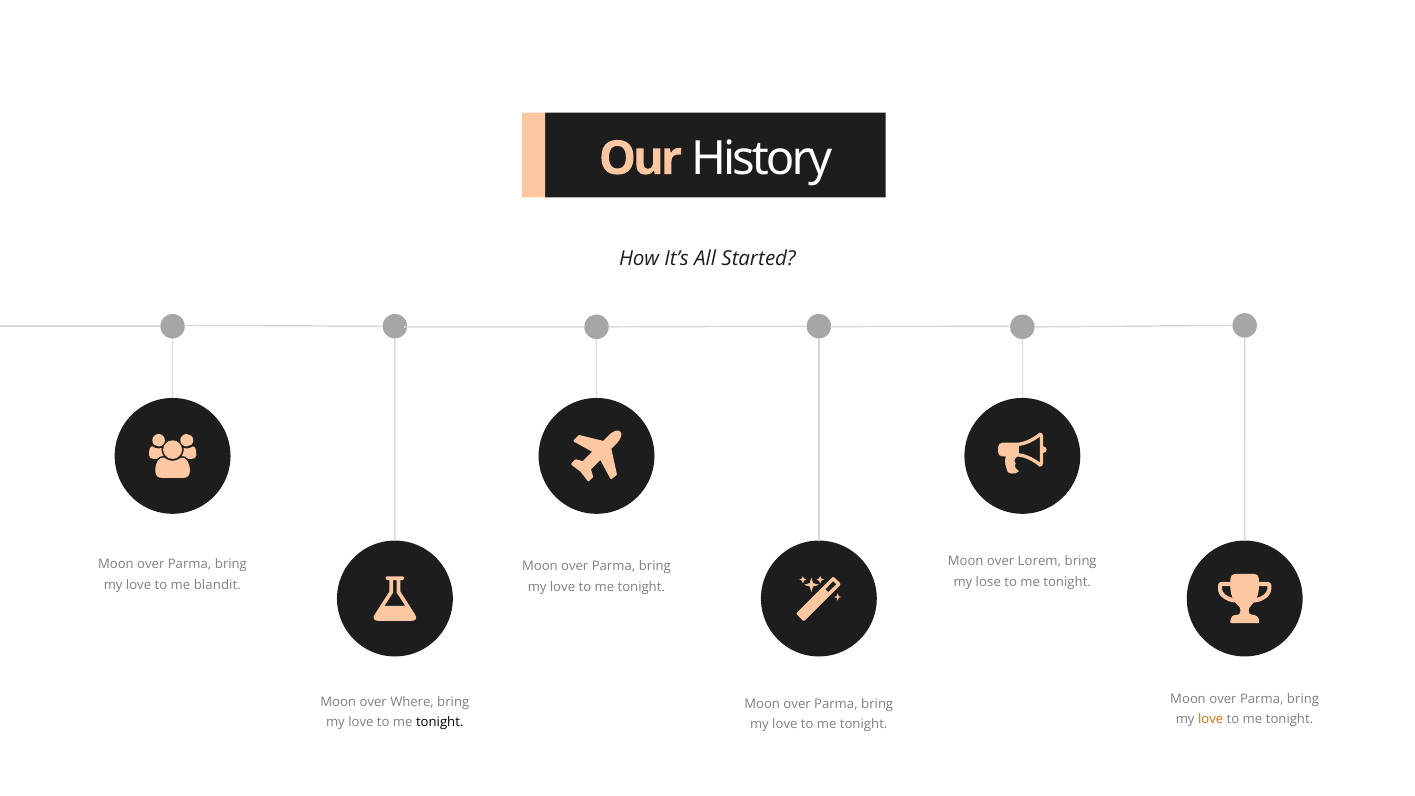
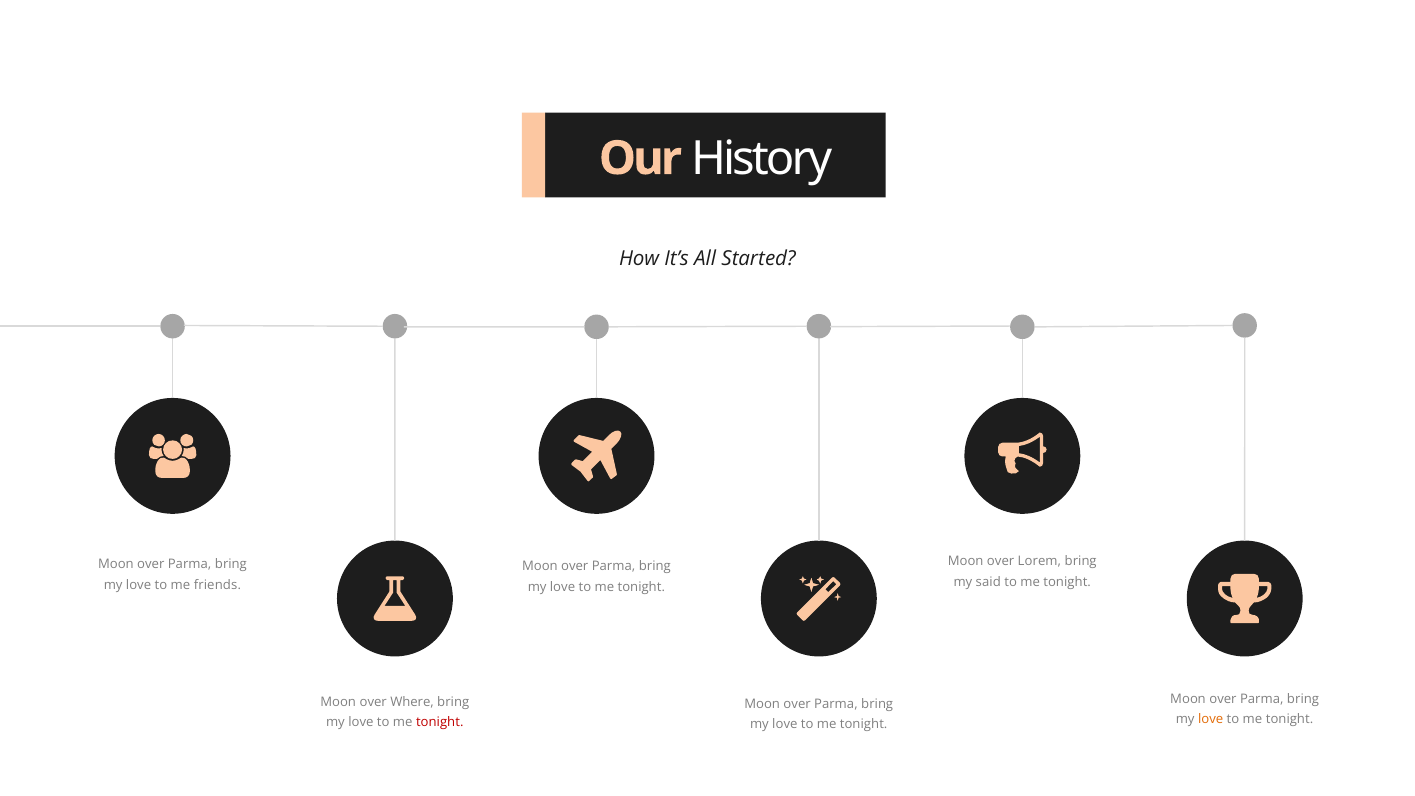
lose: lose -> said
blandit: blandit -> friends
tonight at (440, 722) colour: black -> red
